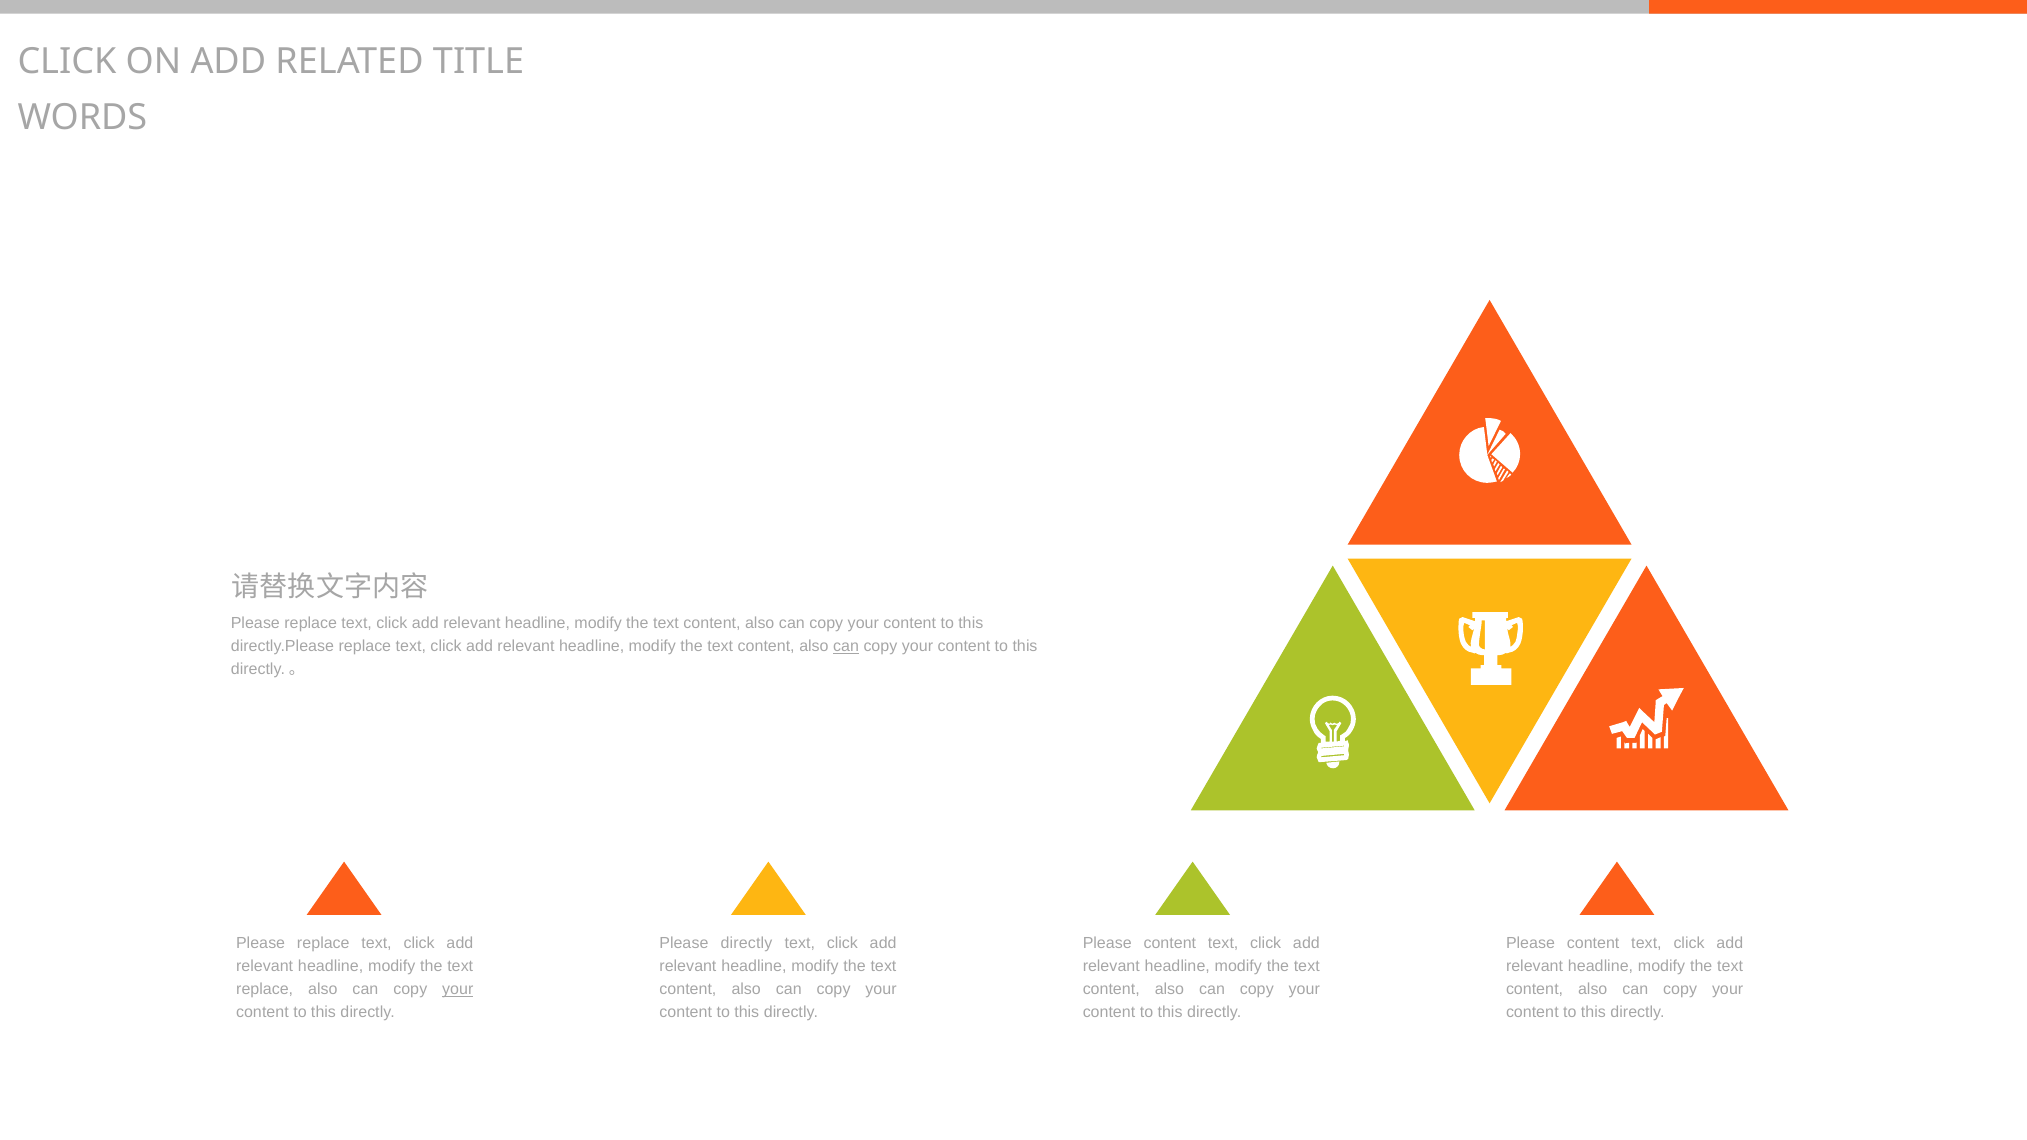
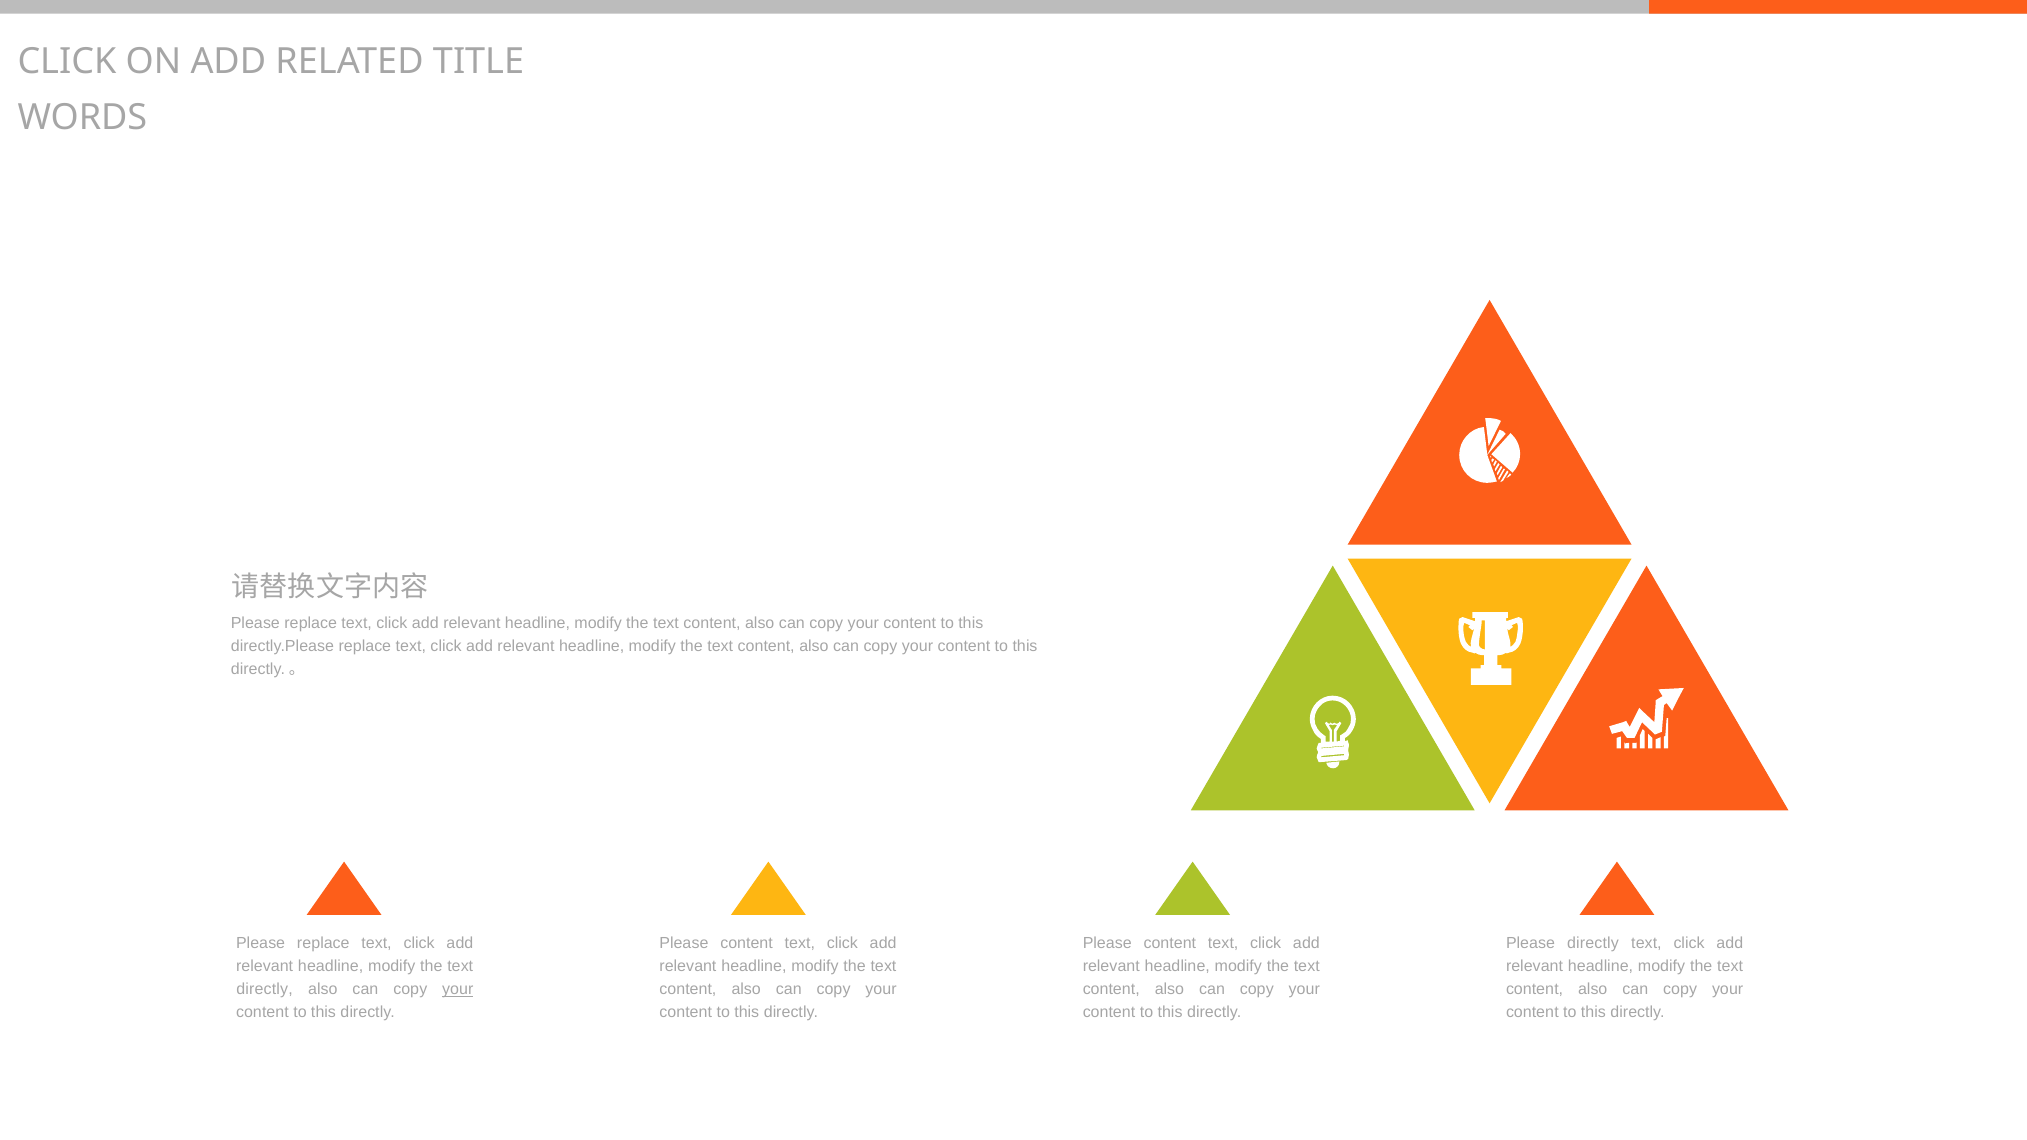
can at (846, 646) underline: present -> none
directly at (746, 944): directly -> content
content at (1593, 944): content -> directly
replace at (265, 990): replace -> directly
